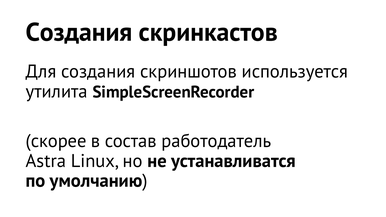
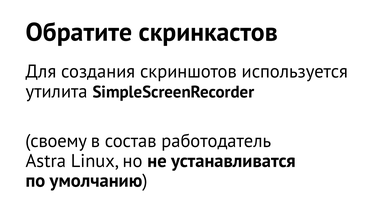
Создания at (79, 32): Создания -> Обратите
скорее: скорее -> своему
